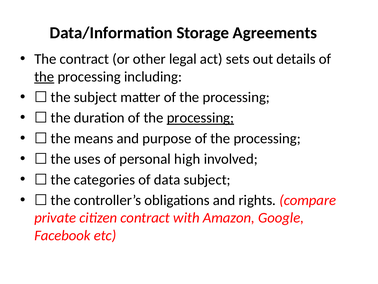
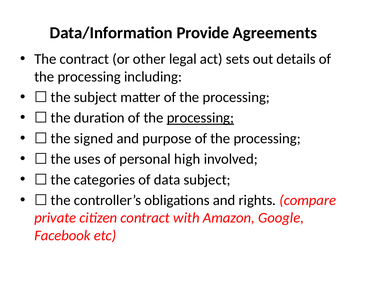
Storage: Storage -> Provide
the at (44, 77) underline: present -> none
means: means -> signed
